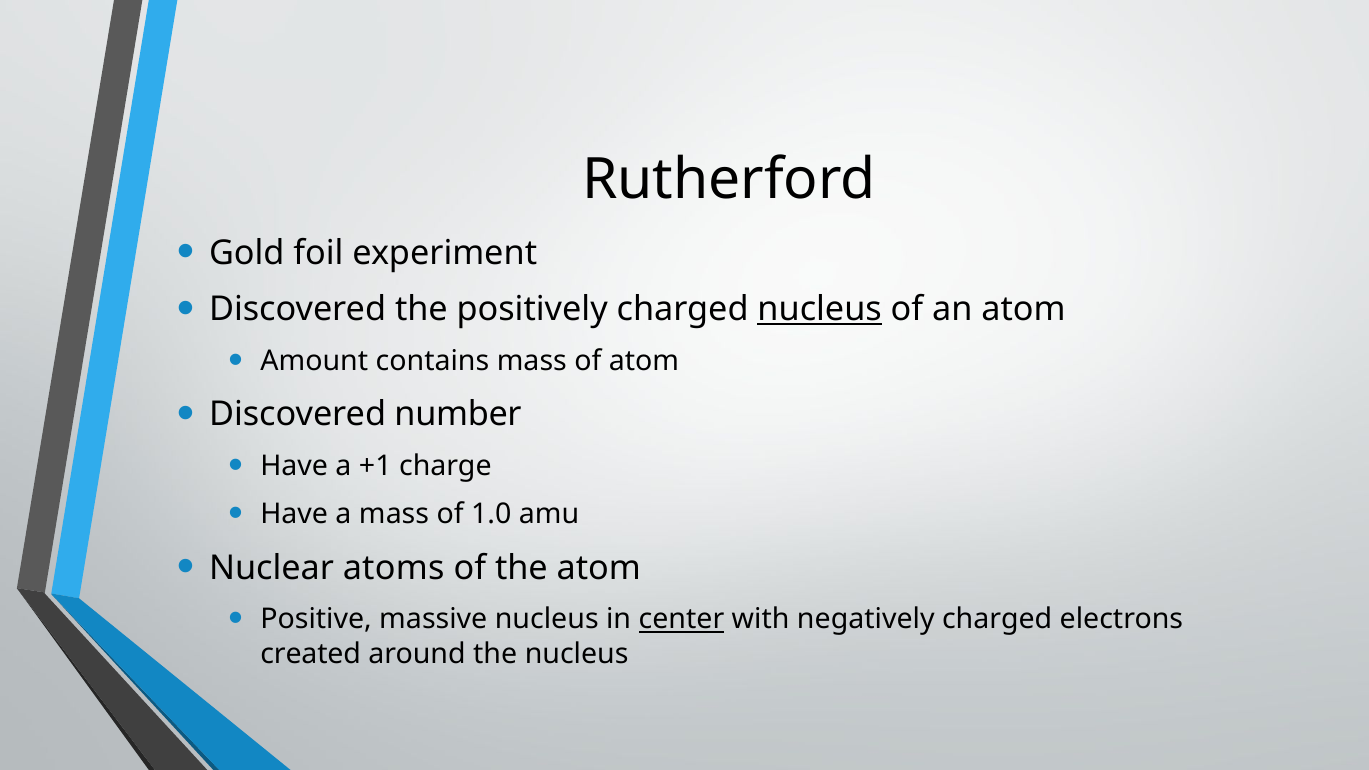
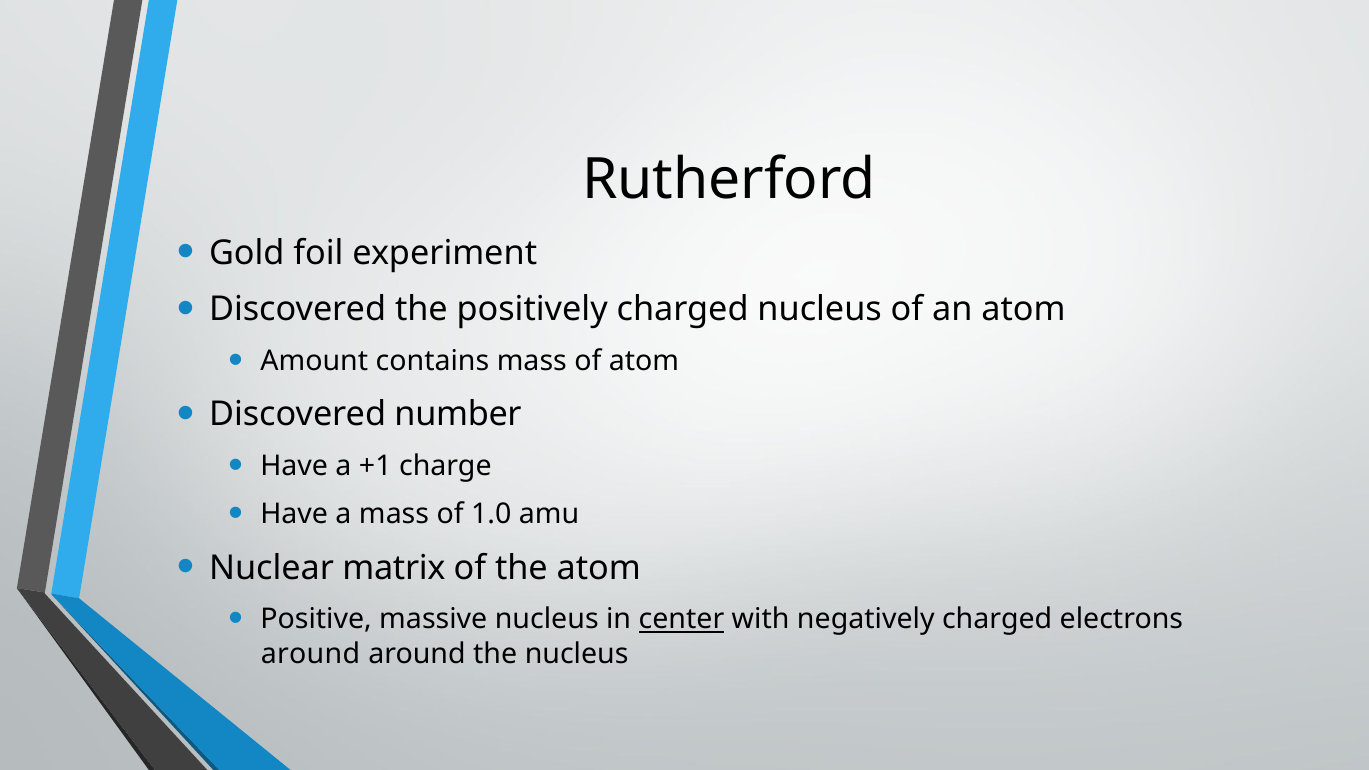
nucleus at (820, 309) underline: present -> none
atoms: atoms -> matrix
created at (311, 654): created -> around
